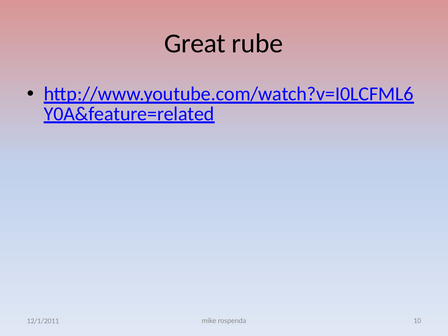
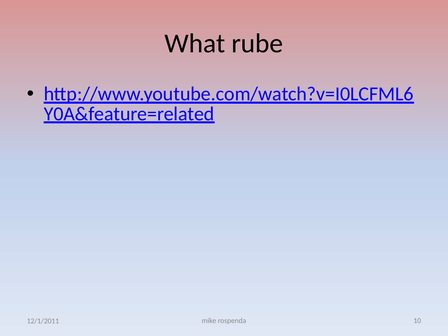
Great: Great -> What
